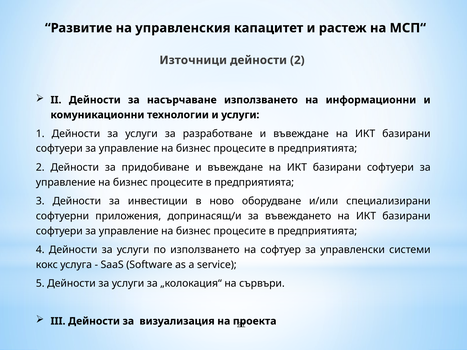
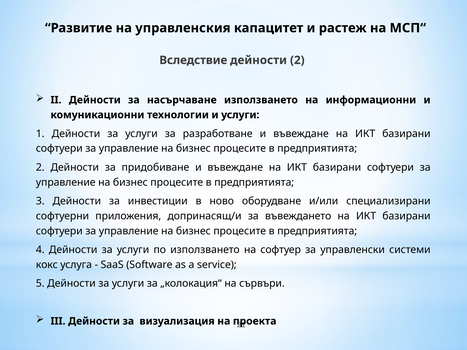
Източници: Източници -> Вследствие
